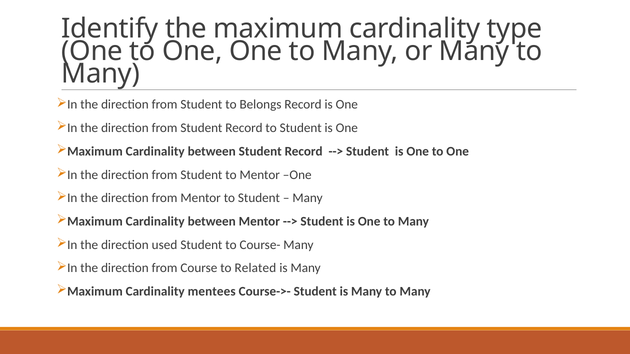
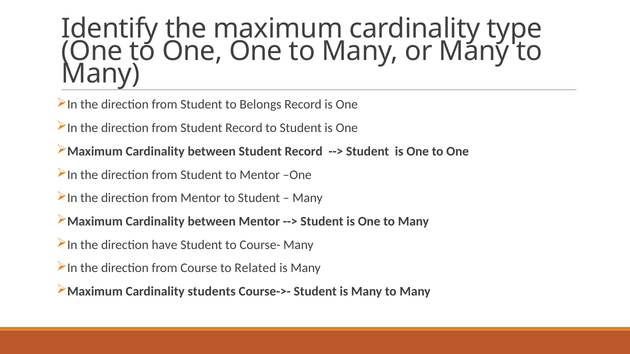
used: used -> have
mentees: mentees -> students
